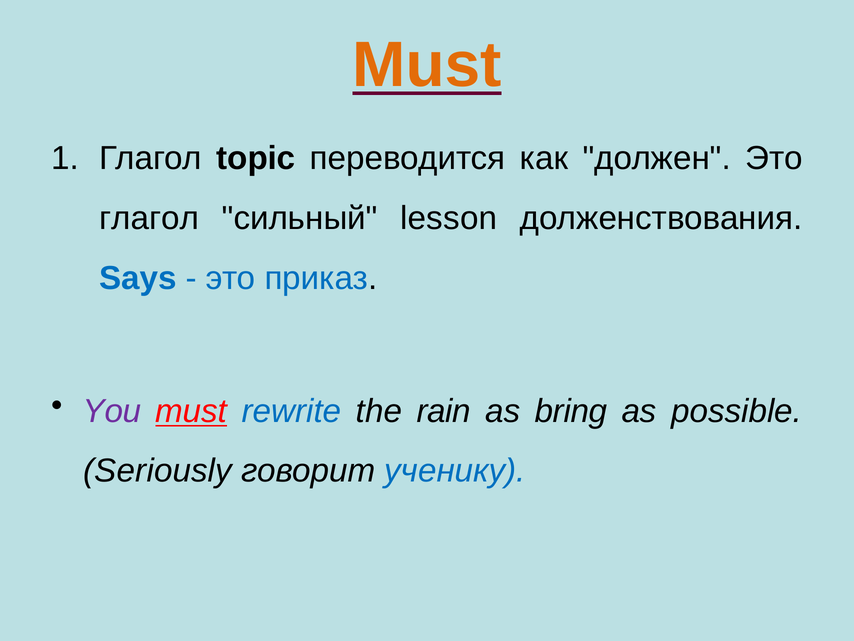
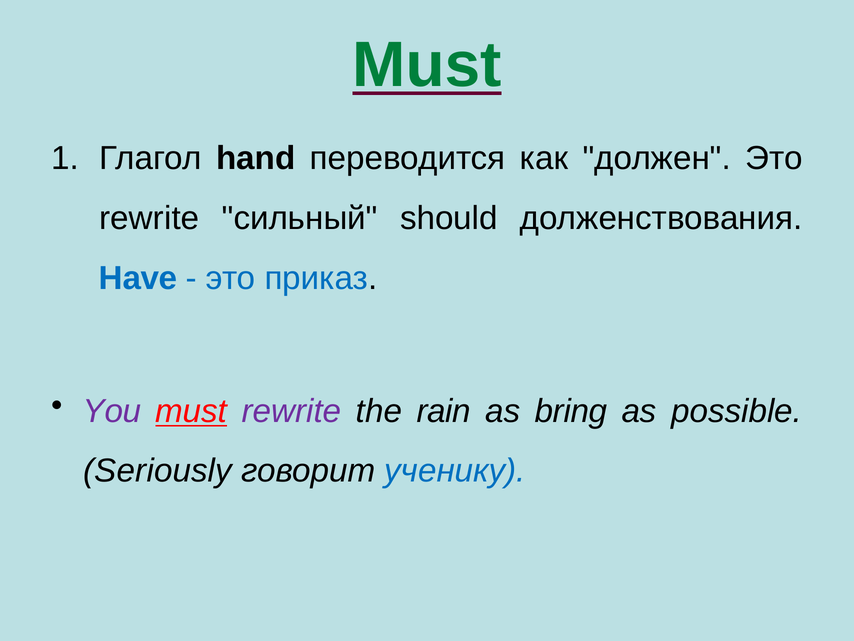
Must at (427, 65) colour: orange -> green
topic: topic -> hand
глагол at (149, 218): глагол -> rewrite
lesson: lesson -> should
Says: Says -> Have
rewrite at (291, 411) colour: blue -> purple
